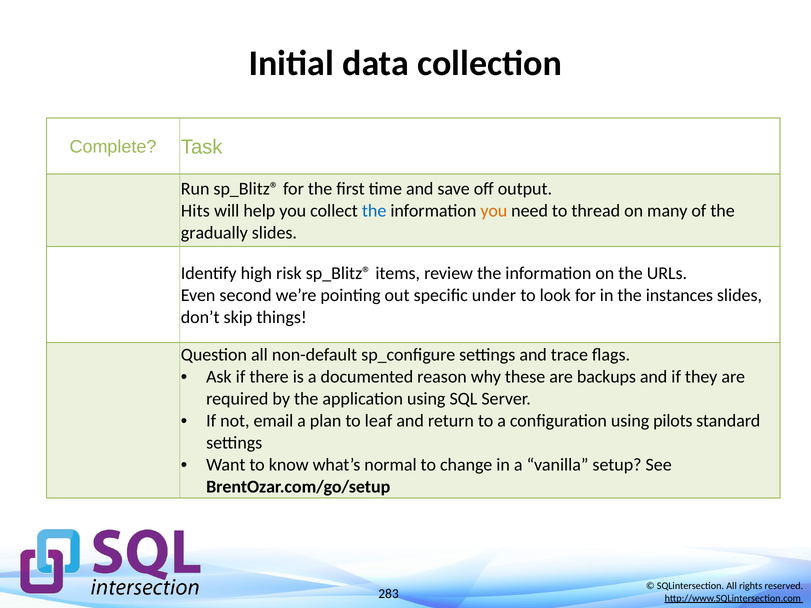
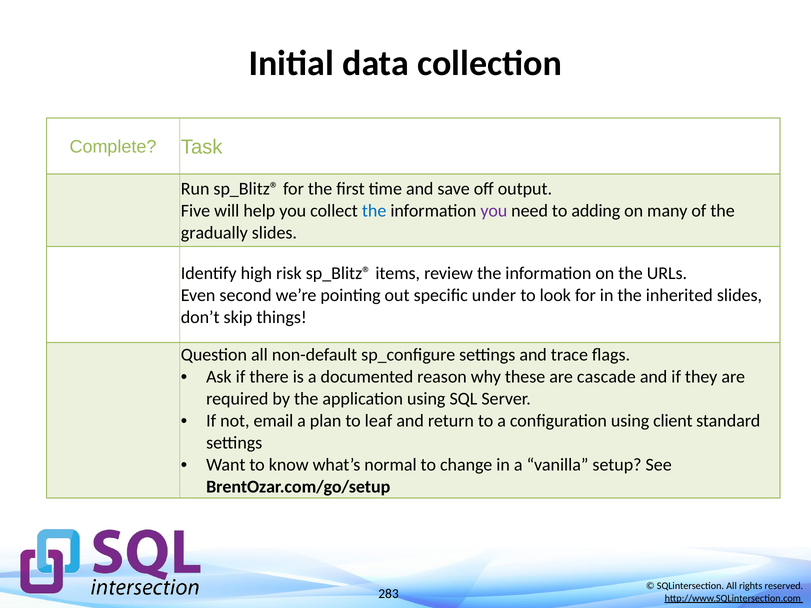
Hits: Hits -> Five
you at (494, 211) colour: orange -> purple
thread: thread -> adding
instances: instances -> inherited
backups: backups -> cascade
pilots: pilots -> client
